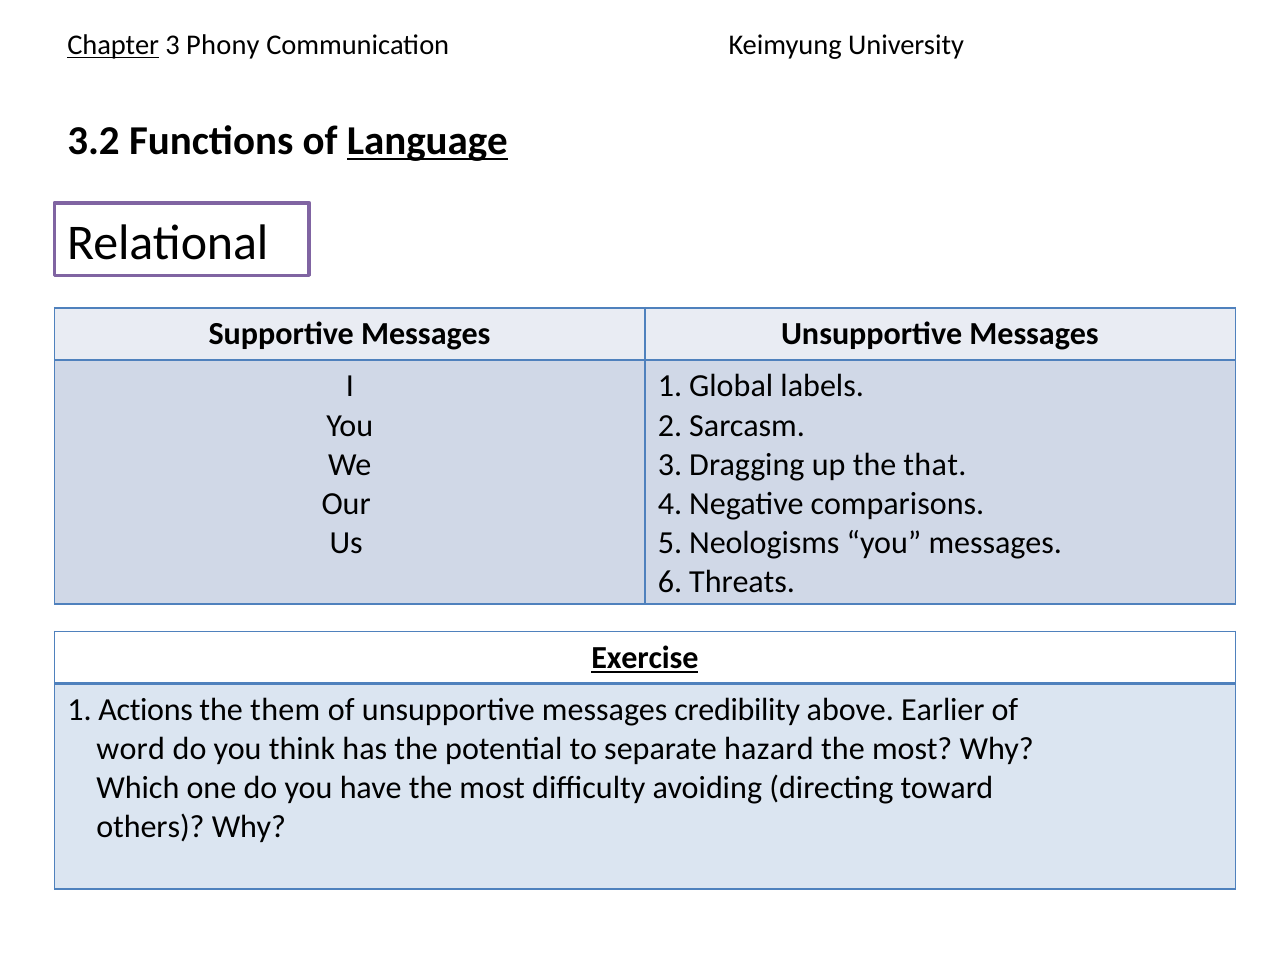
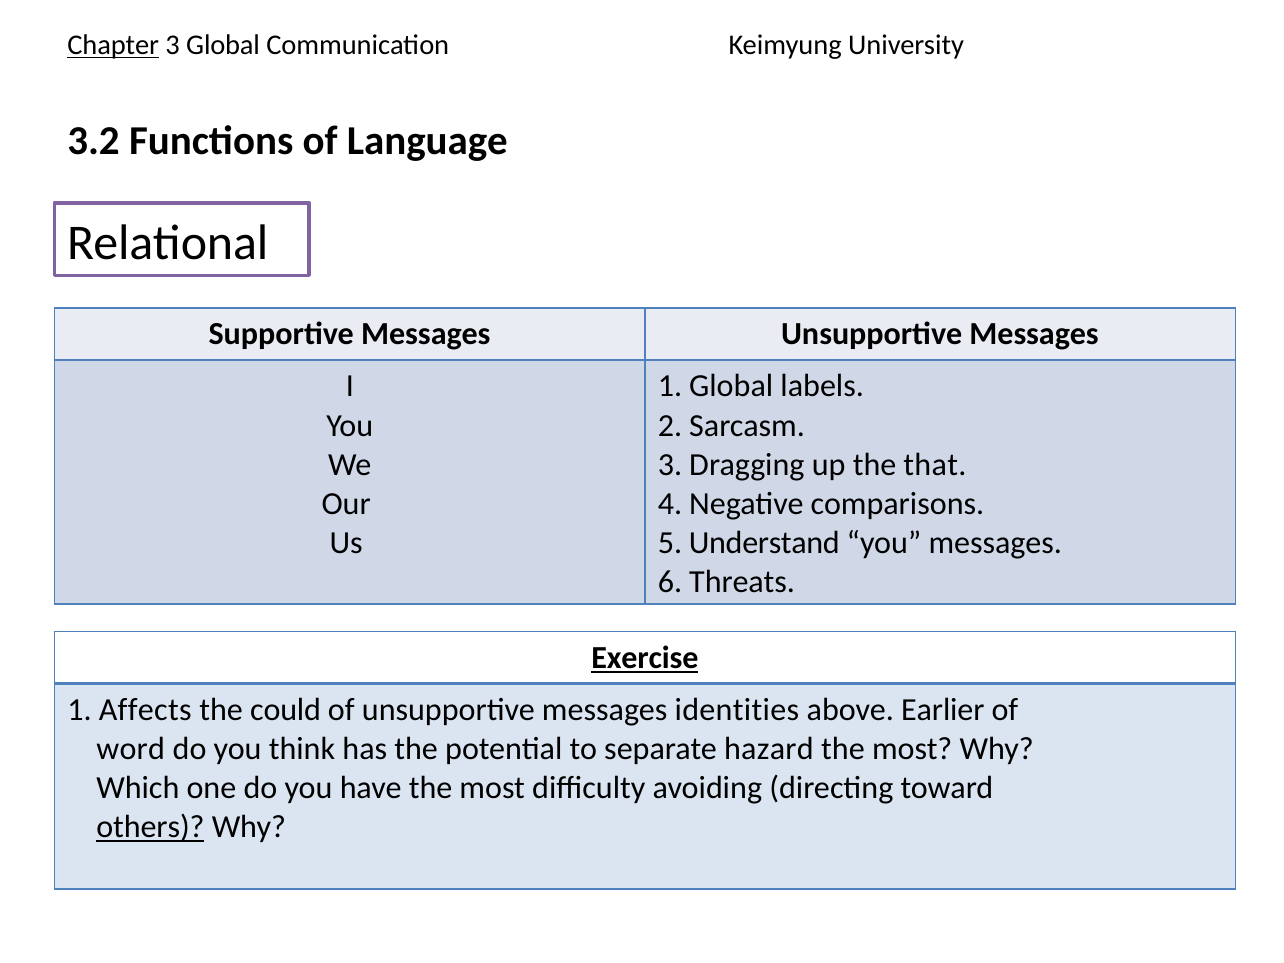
3 Phony: Phony -> Global
Language underline: present -> none
Neologisms: Neologisms -> Understand
Actions: Actions -> Affects
them: them -> could
credibility: credibility -> identities
others underline: none -> present
